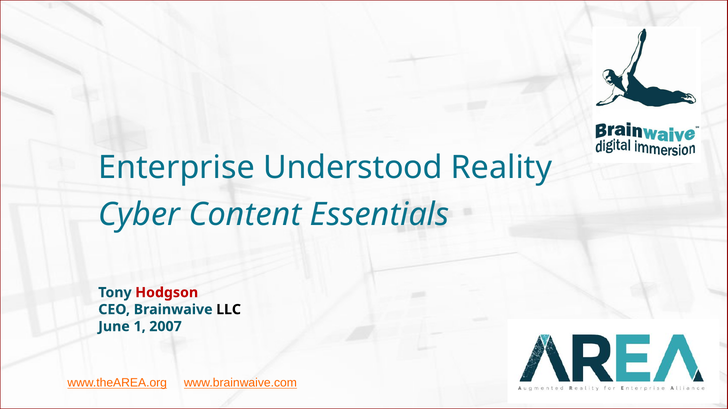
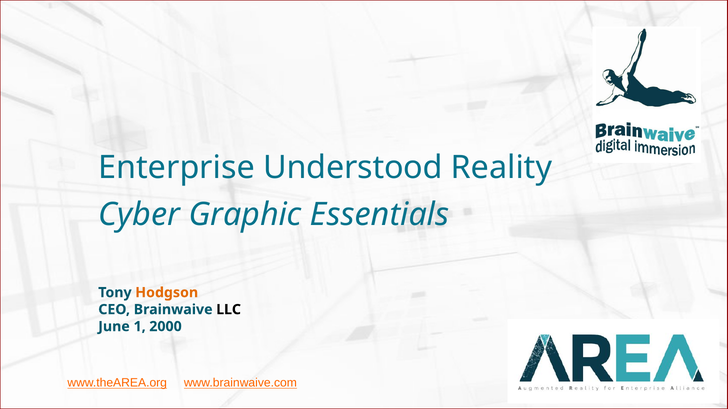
Content: Content -> Graphic
Hodgson colour: red -> orange
2007: 2007 -> 2000
